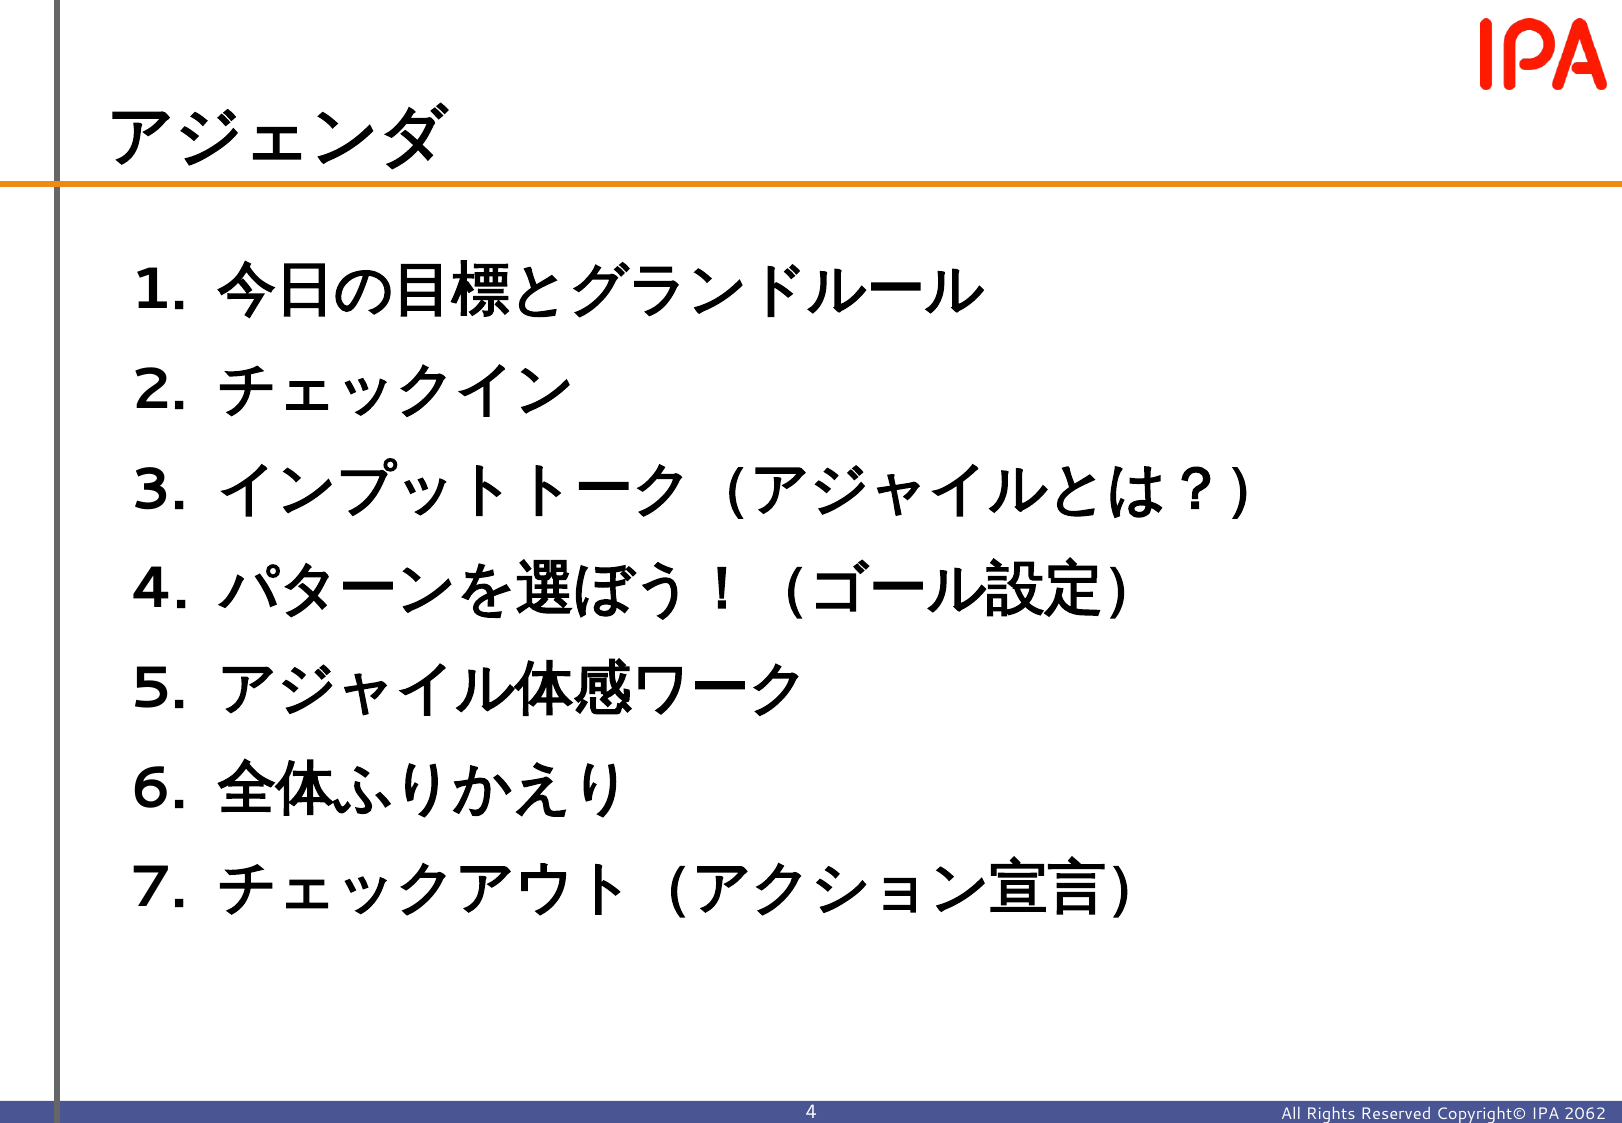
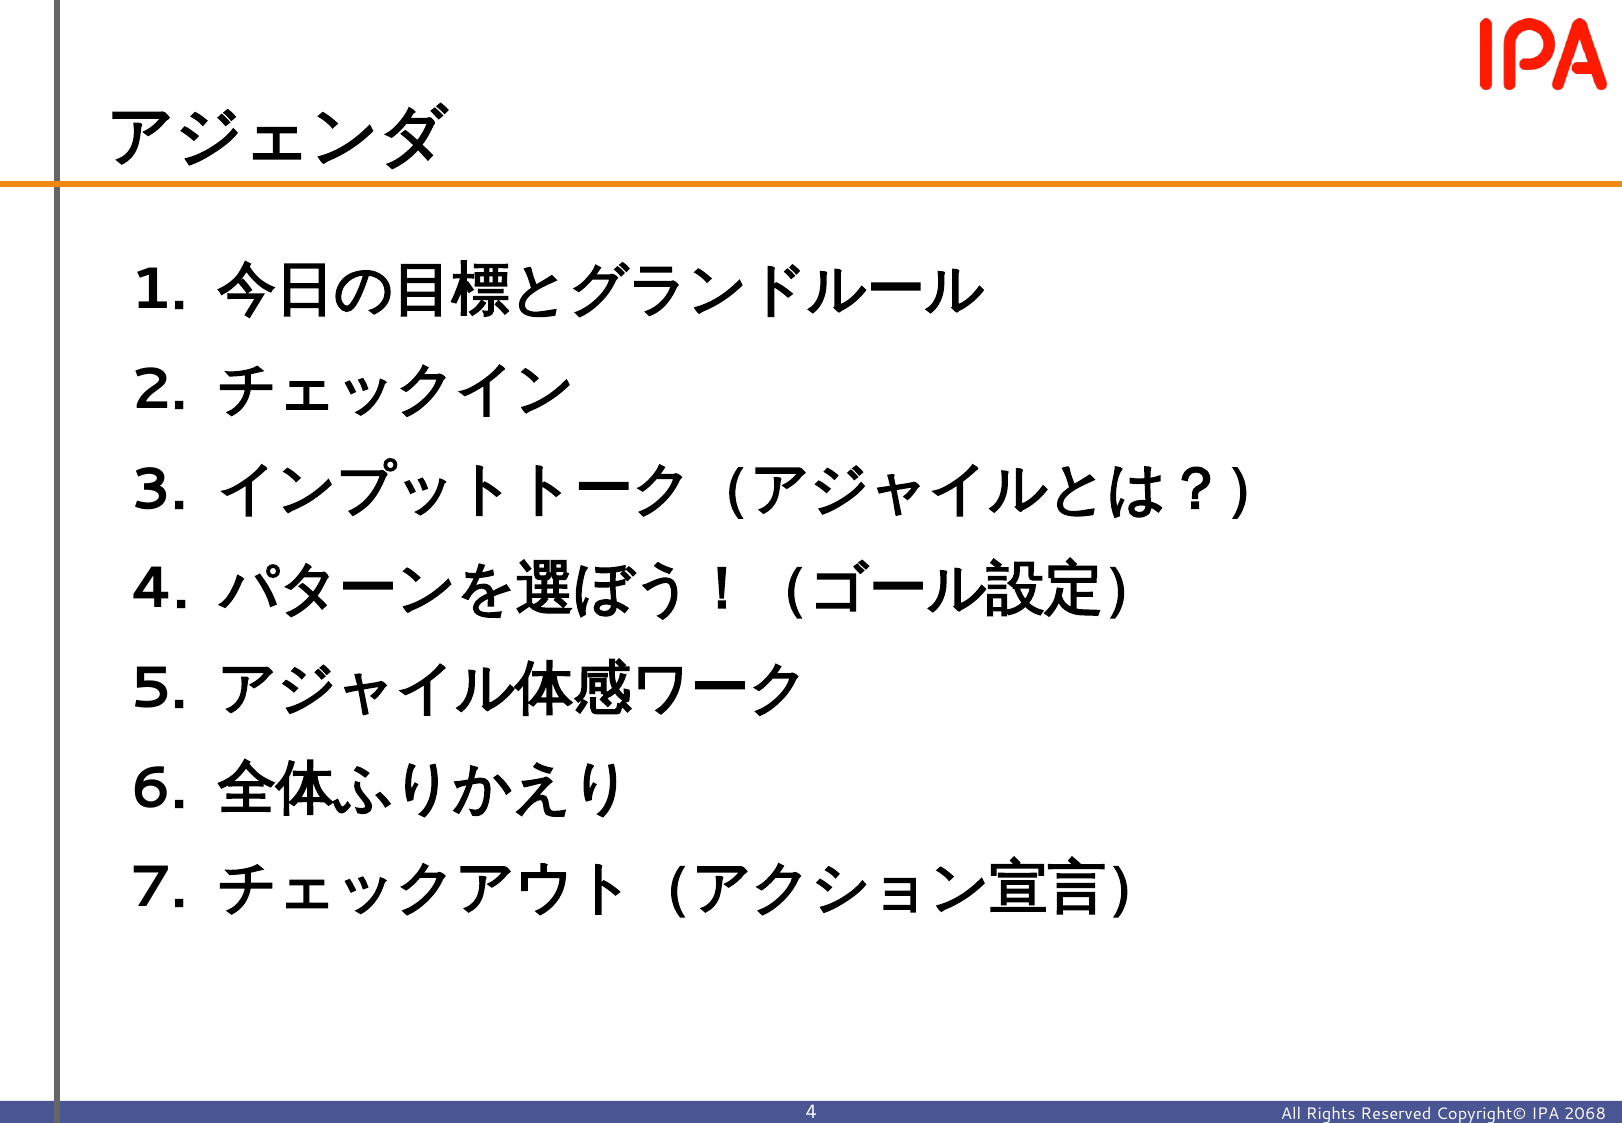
2062: 2062 -> 2068
